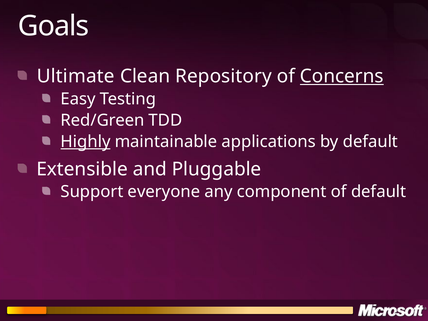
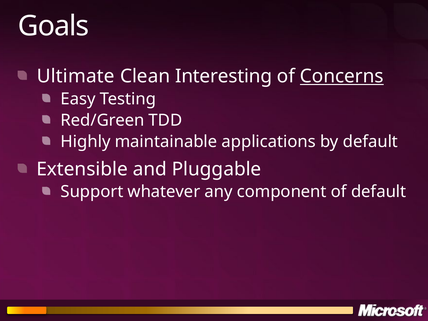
Repository: Repository -> Interesting
Highly underline: present -> none
everyone: everyone -> whatever
